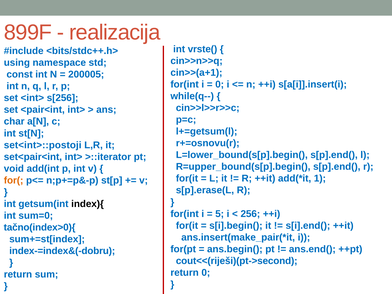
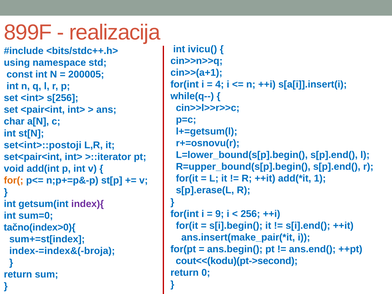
vrste(: vrste( -> ivicu(
0 at (220, 84): 0 -> 4
index){ colour: black -> purple
5: 5 -> 9
index-=index&(-dobru: index-=index&(-dobru -> index-=index&(-broja
cout<<(riješi)(pt->second: cout<<(riješi)(pt->second -> cout<<(kodu)(pt->second
